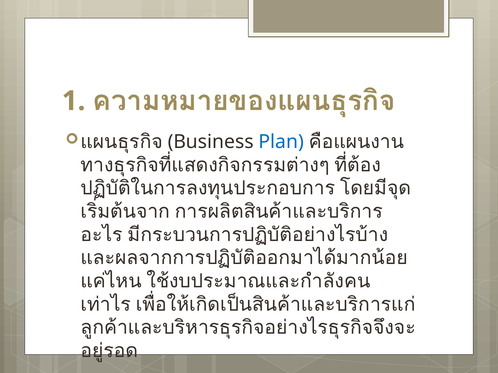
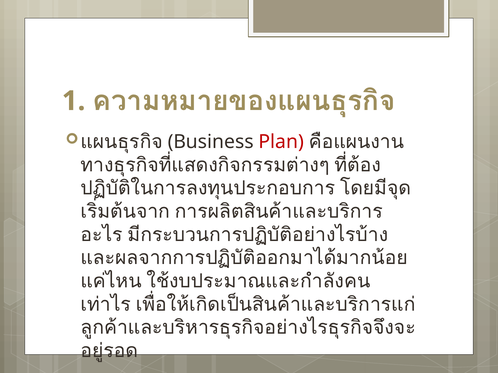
Plan colour: blue -> red
